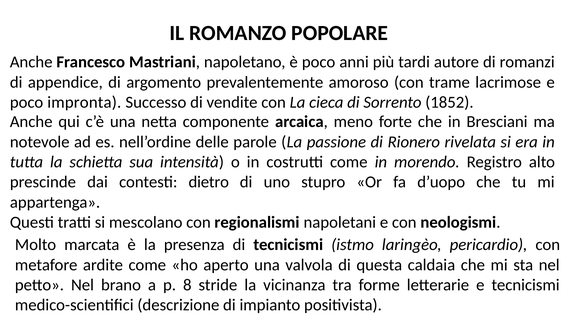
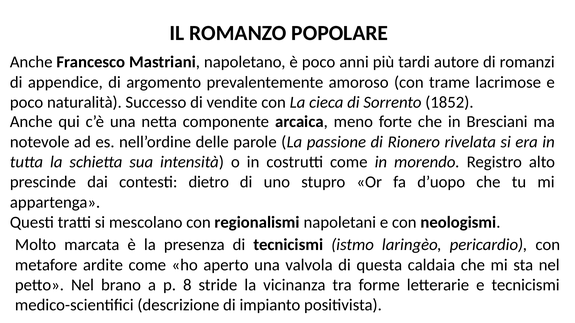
impronta: impronta -> naturalità
